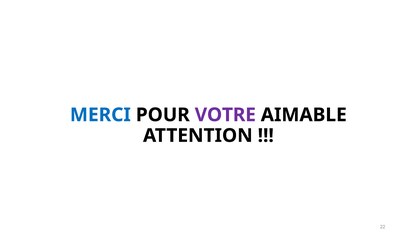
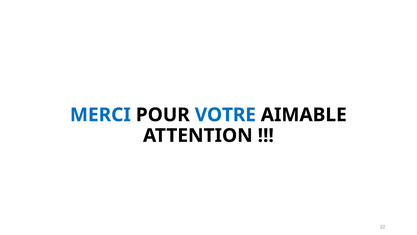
VOTRE colour: purple -> blue
